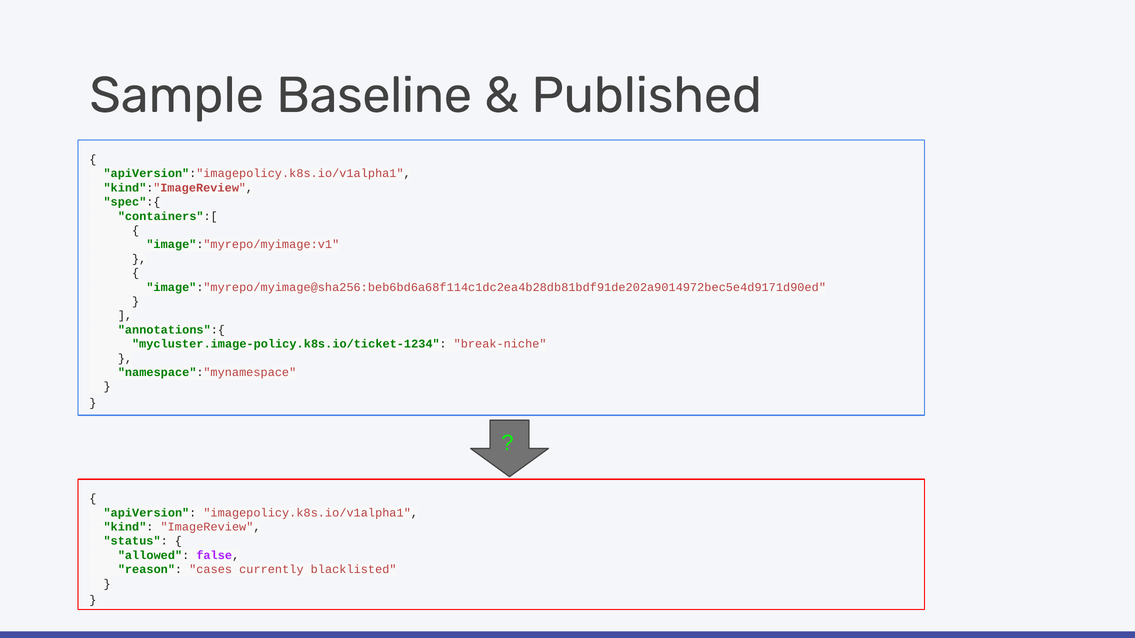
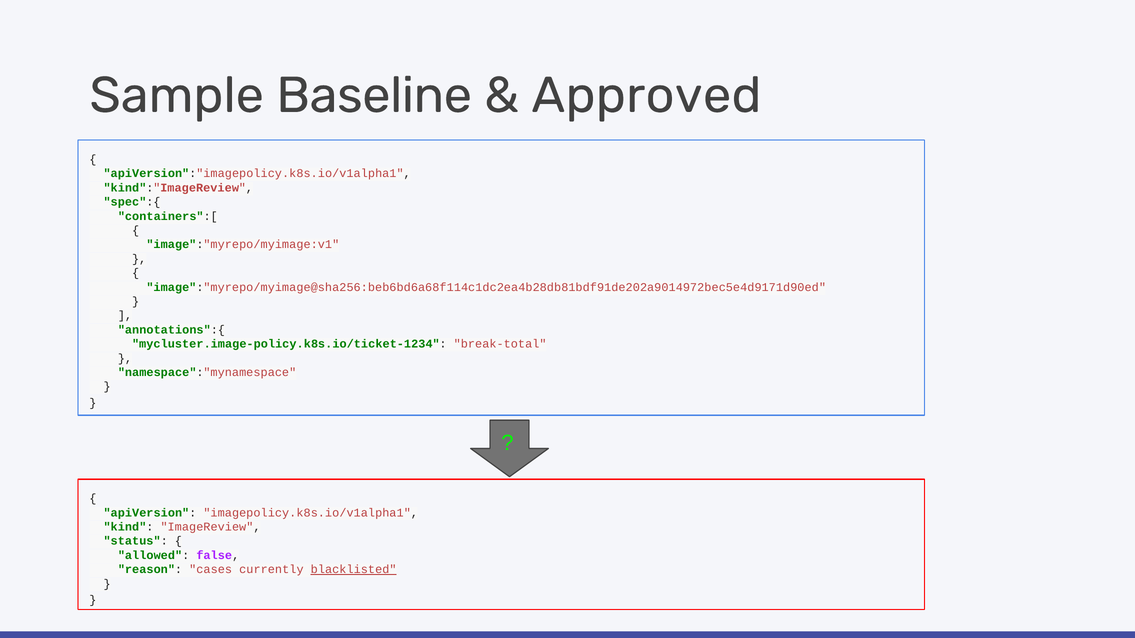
Published: Published -> Approved
break-niche: break-niche -> break-total
blacklisted underline: none -> present
